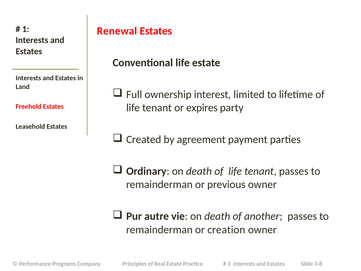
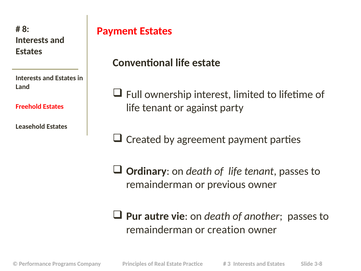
1: 1 -> 8
Renewal at (117, 31): Renewal -> Payment
expires: expires -> against
